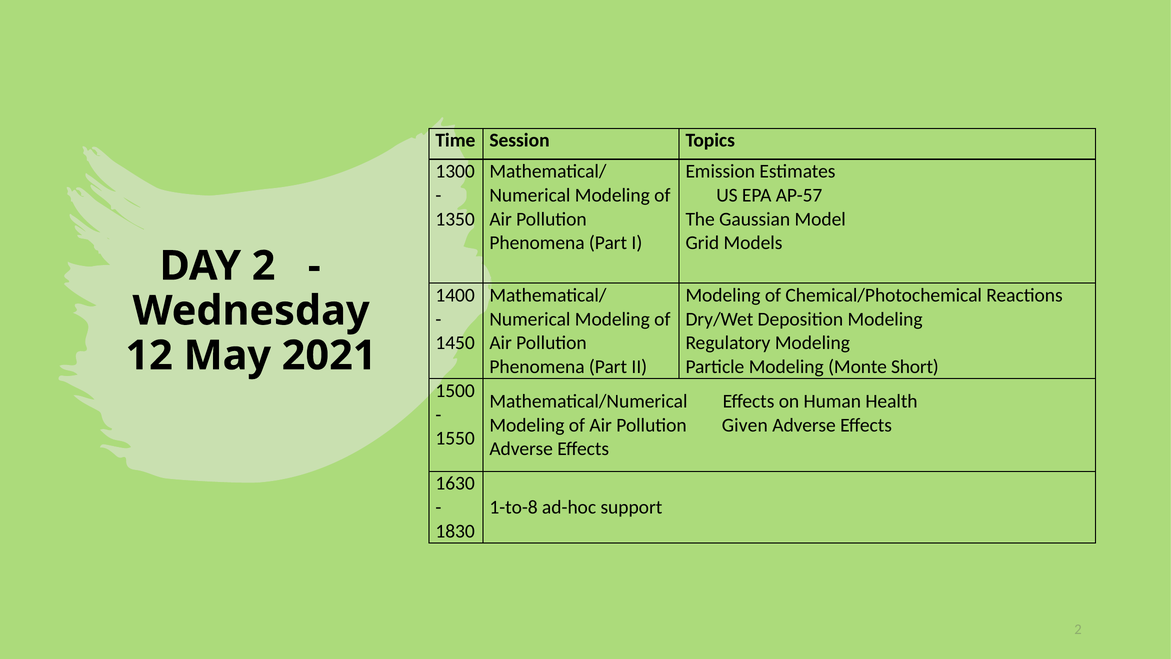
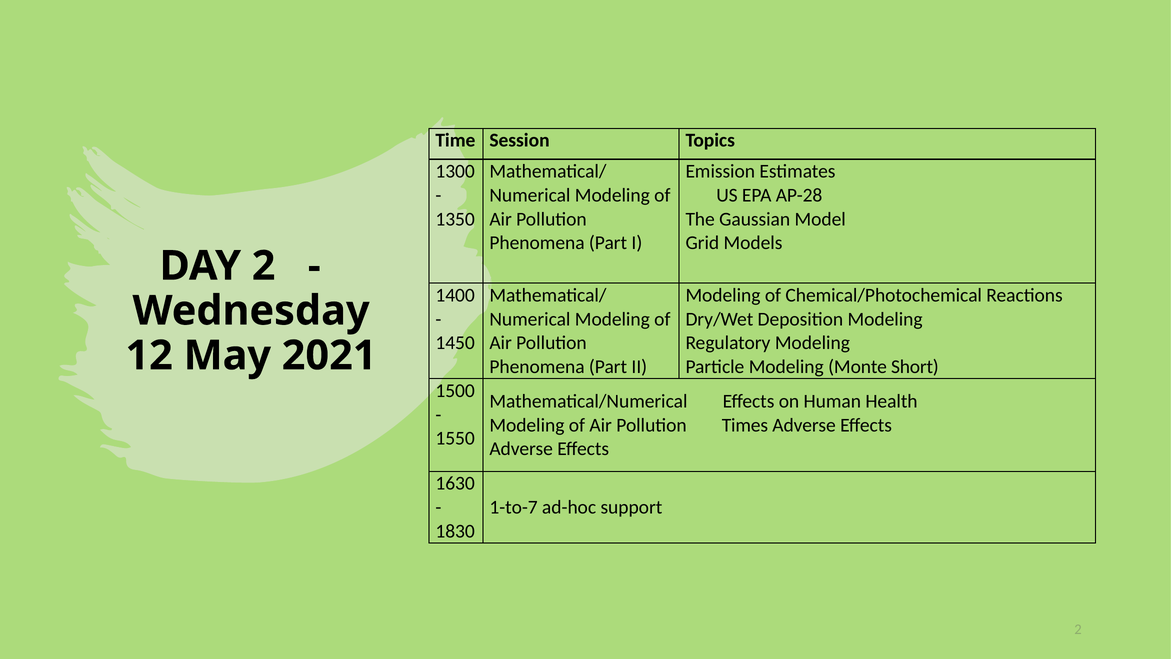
AP-57: AP-57 -> AP-28
Given: Given -> Times
1-to-8: 1-to-8 -> 1-to-7
